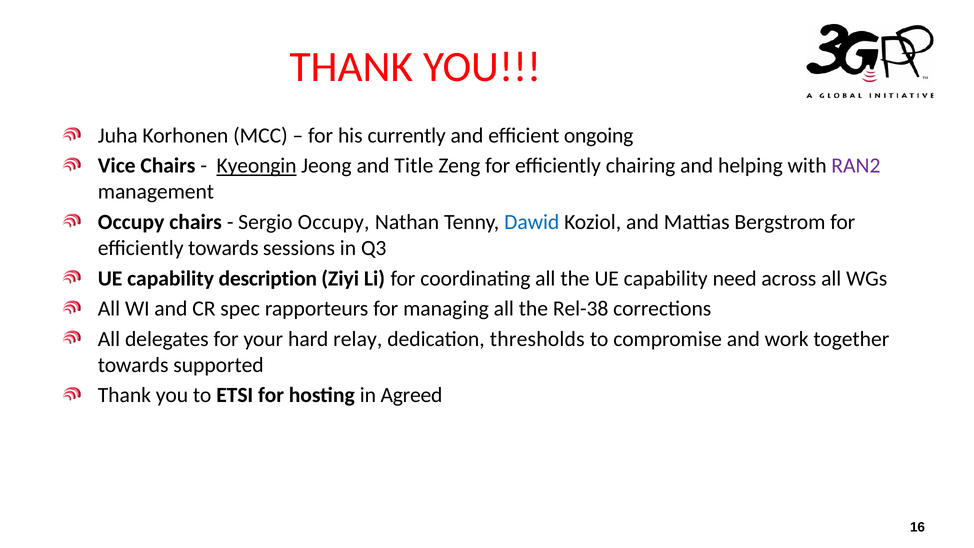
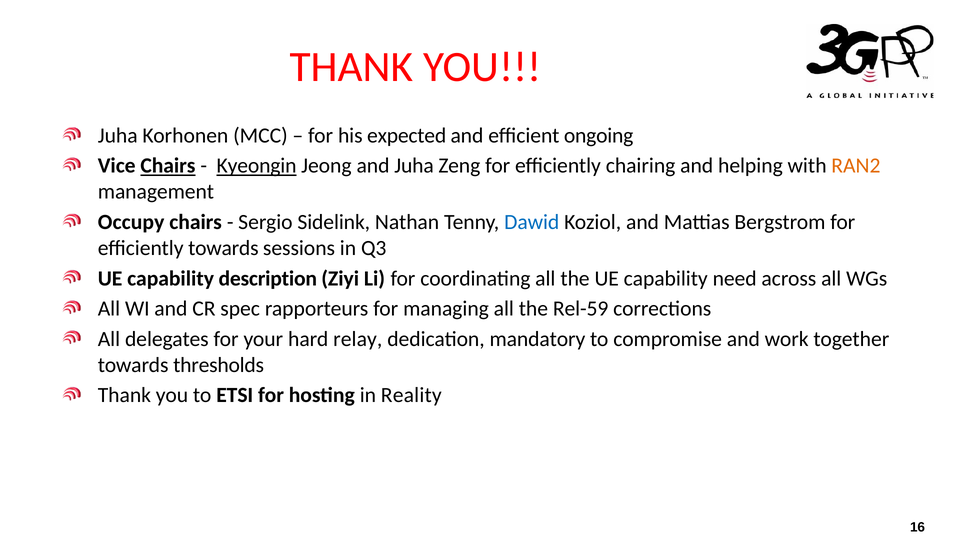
currently: currently -> expected
Chairs at (168, 166) underline: none -> present
and Title: Title -> Juha
RAN2 colour: purple -> orange
Sergio Occupy: Occupy -> Sidelink
Rel-38: Rel-38 -> Rel-59
thresholds: thresholds -> mandatory
supported: supported -> thresholds
Agreed: Agreed -> Reality
